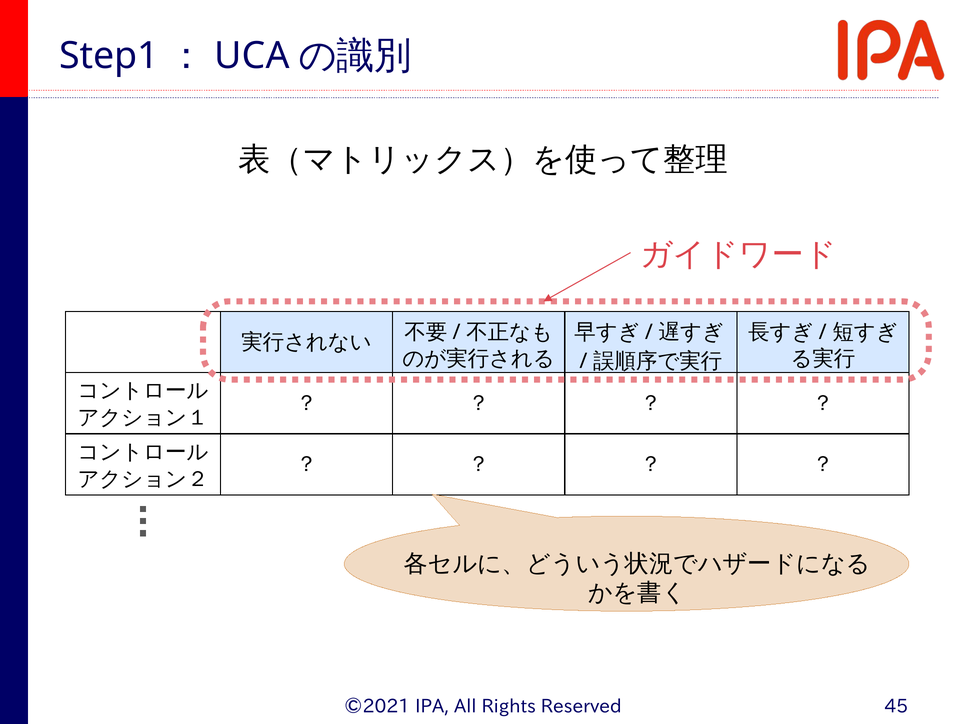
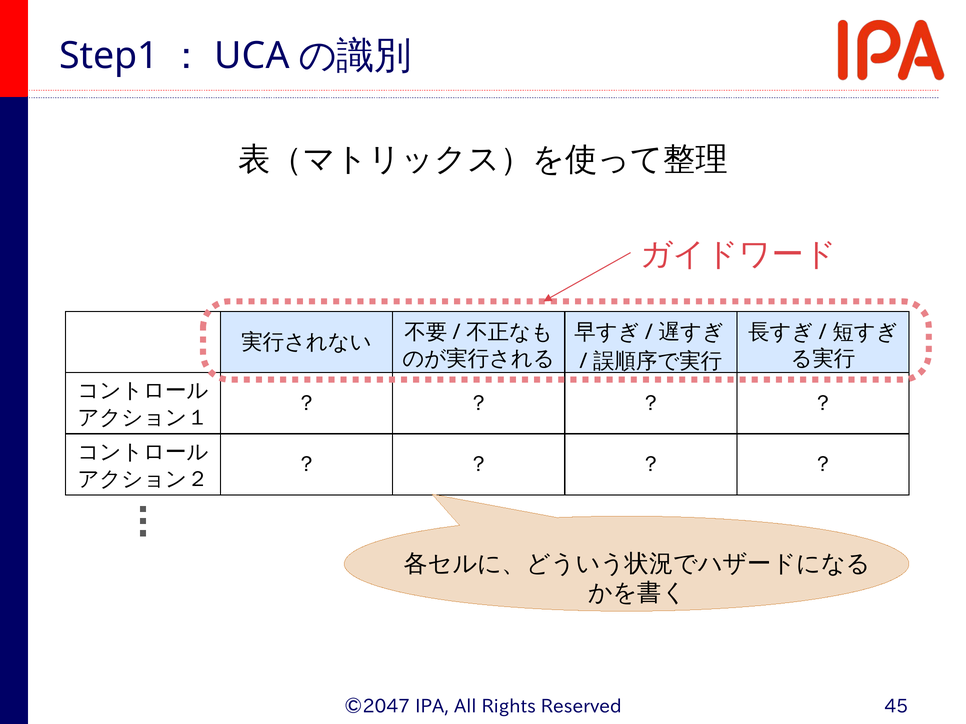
©2021: ©2021 -> ©2047
